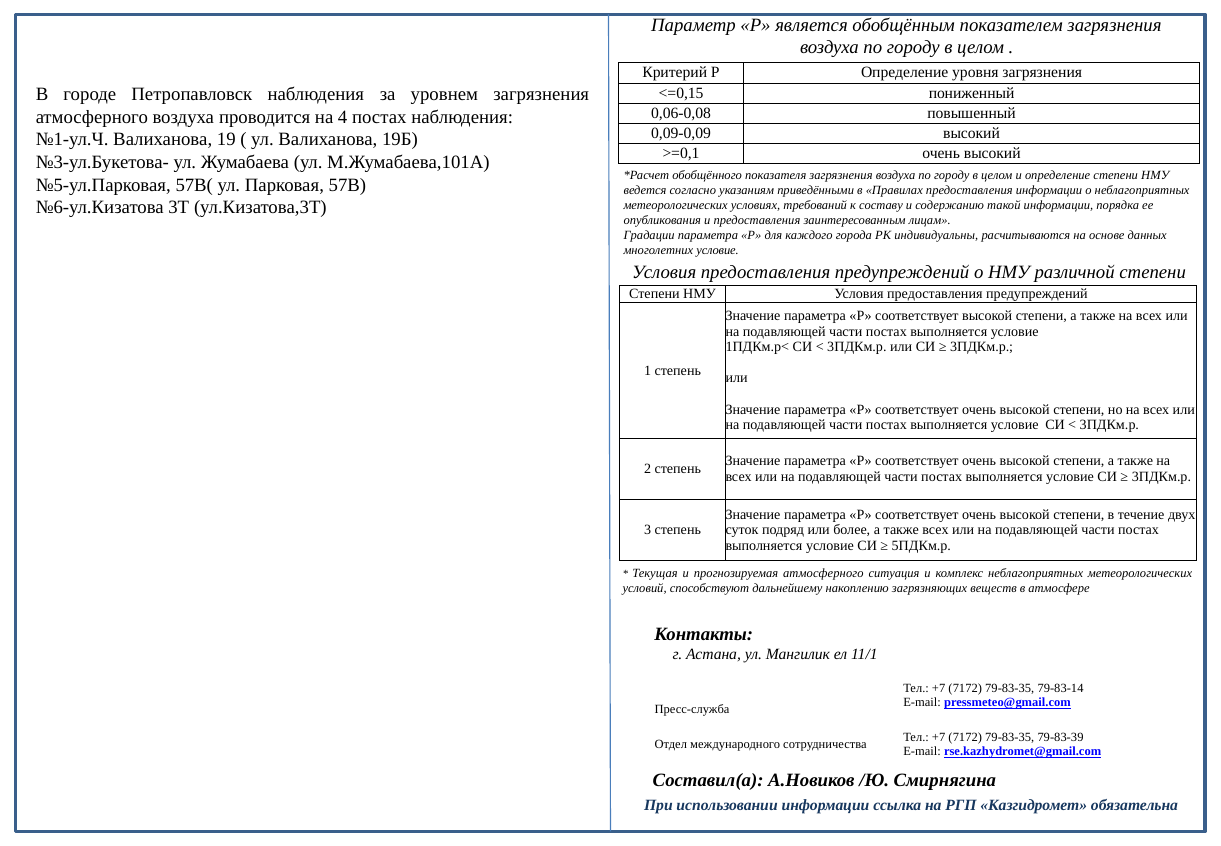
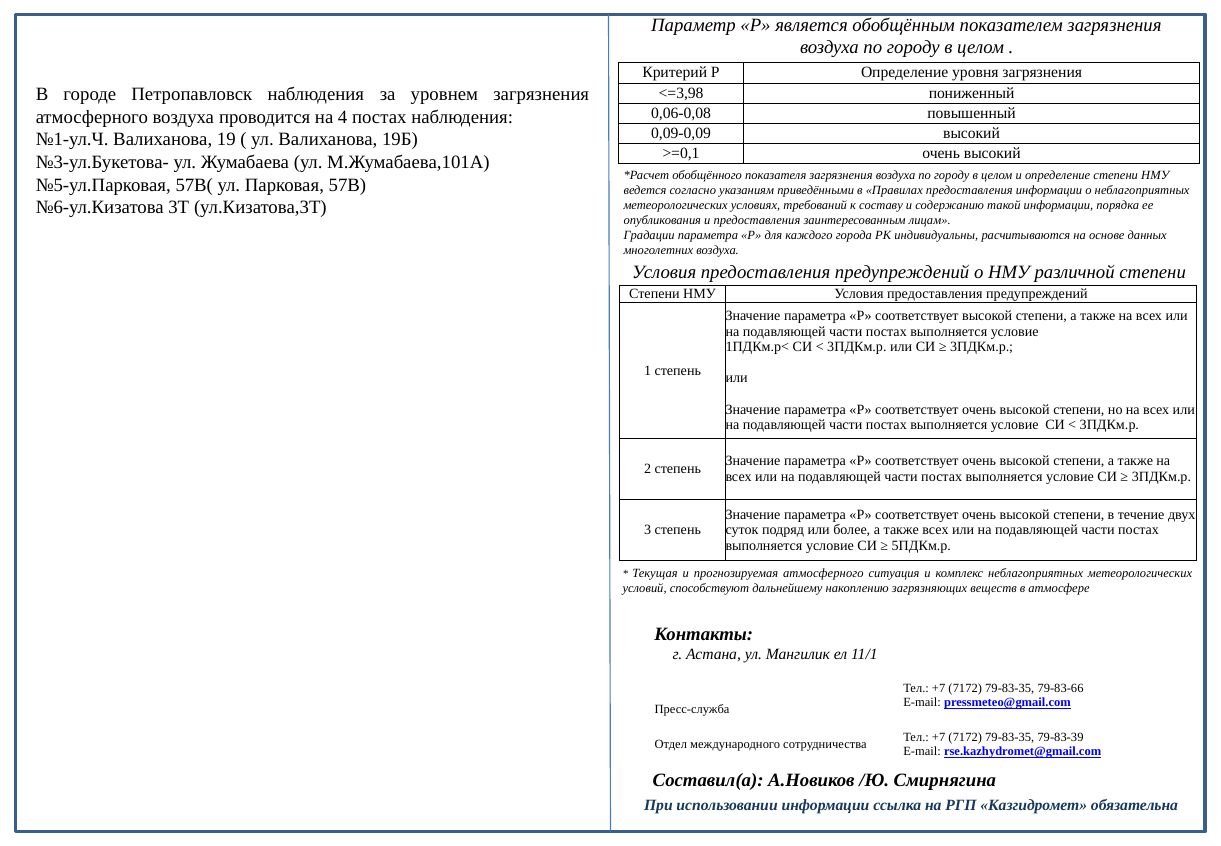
<=0,15: <=0,15 -> <=3,98
многолетних условие: условие -> воздуха
79-83-14: 79-83-14 -> 79-83-66
